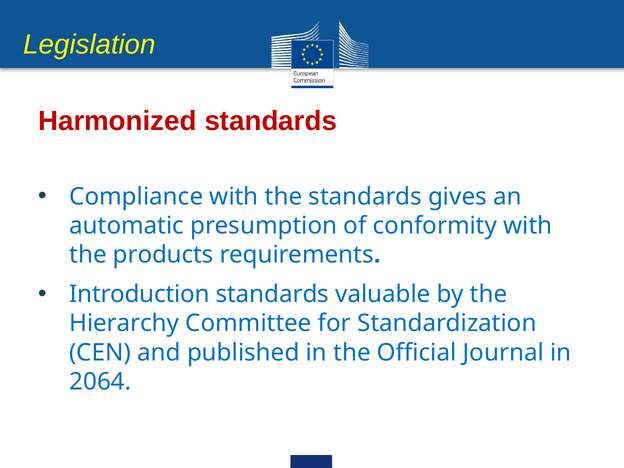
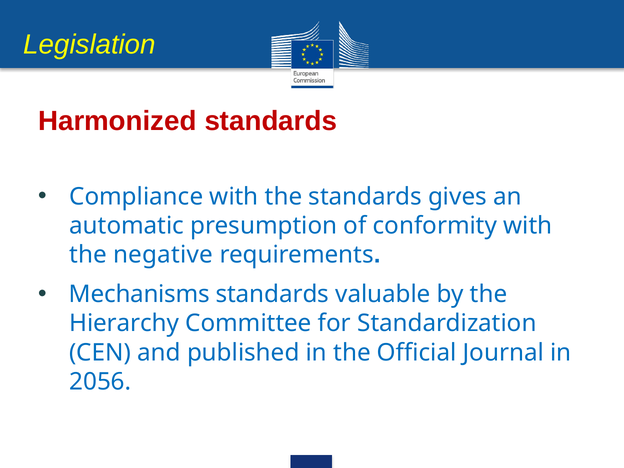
products: products -> negative
Introduction: Introduction -> Mechanisms
2064: 2064 -> 2056
